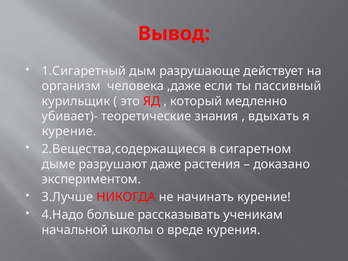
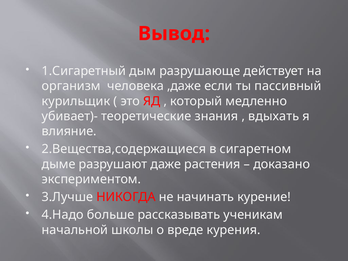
курение at (69, 131): курение -> влияние
